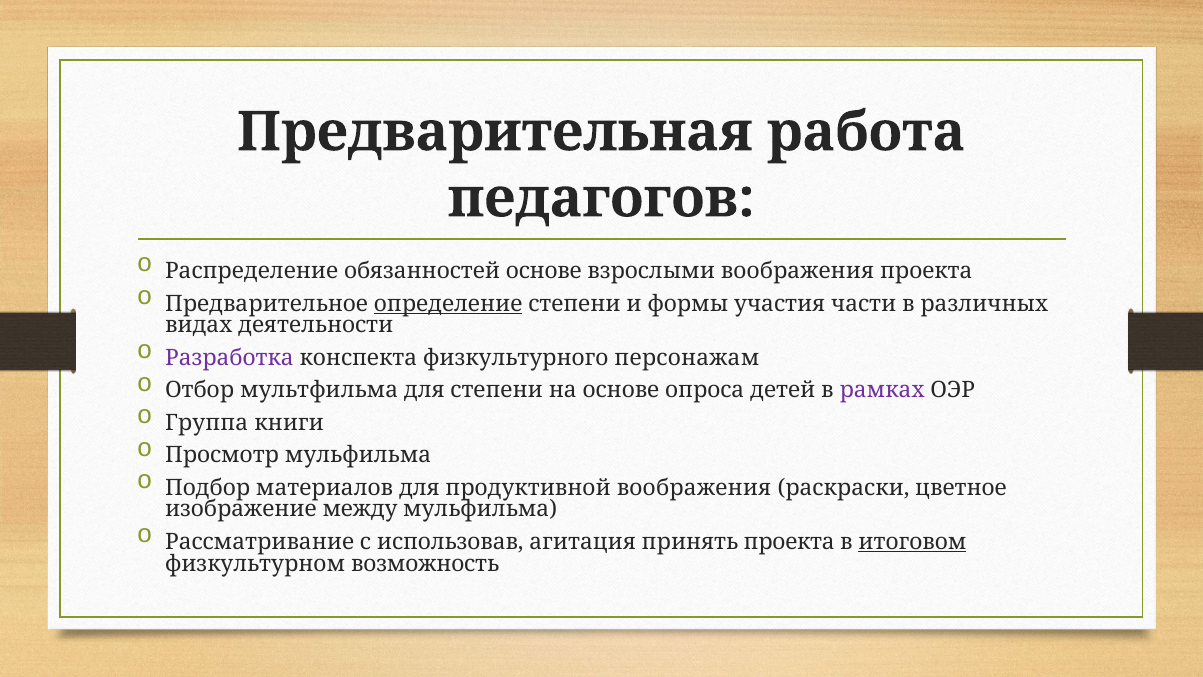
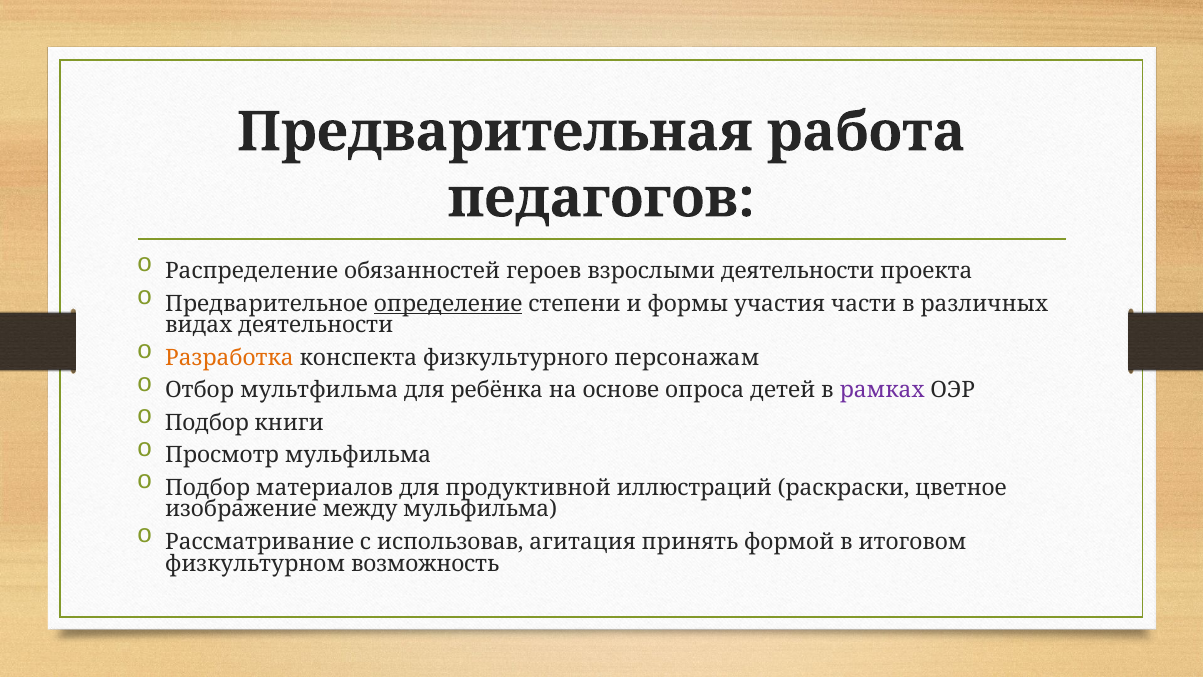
обязанностей основе: основе -> героев
взрослыми воображения: воображения -> деятельности
Разработка colour: purple -> orange
для степени: степени -> ребёнка
Группа at (207, 423): Группа -> Подбор
продуктивной воображения: воображения -> иллюстраций
принять проекта: проекта -> формой
итоговом underline: present -> none
